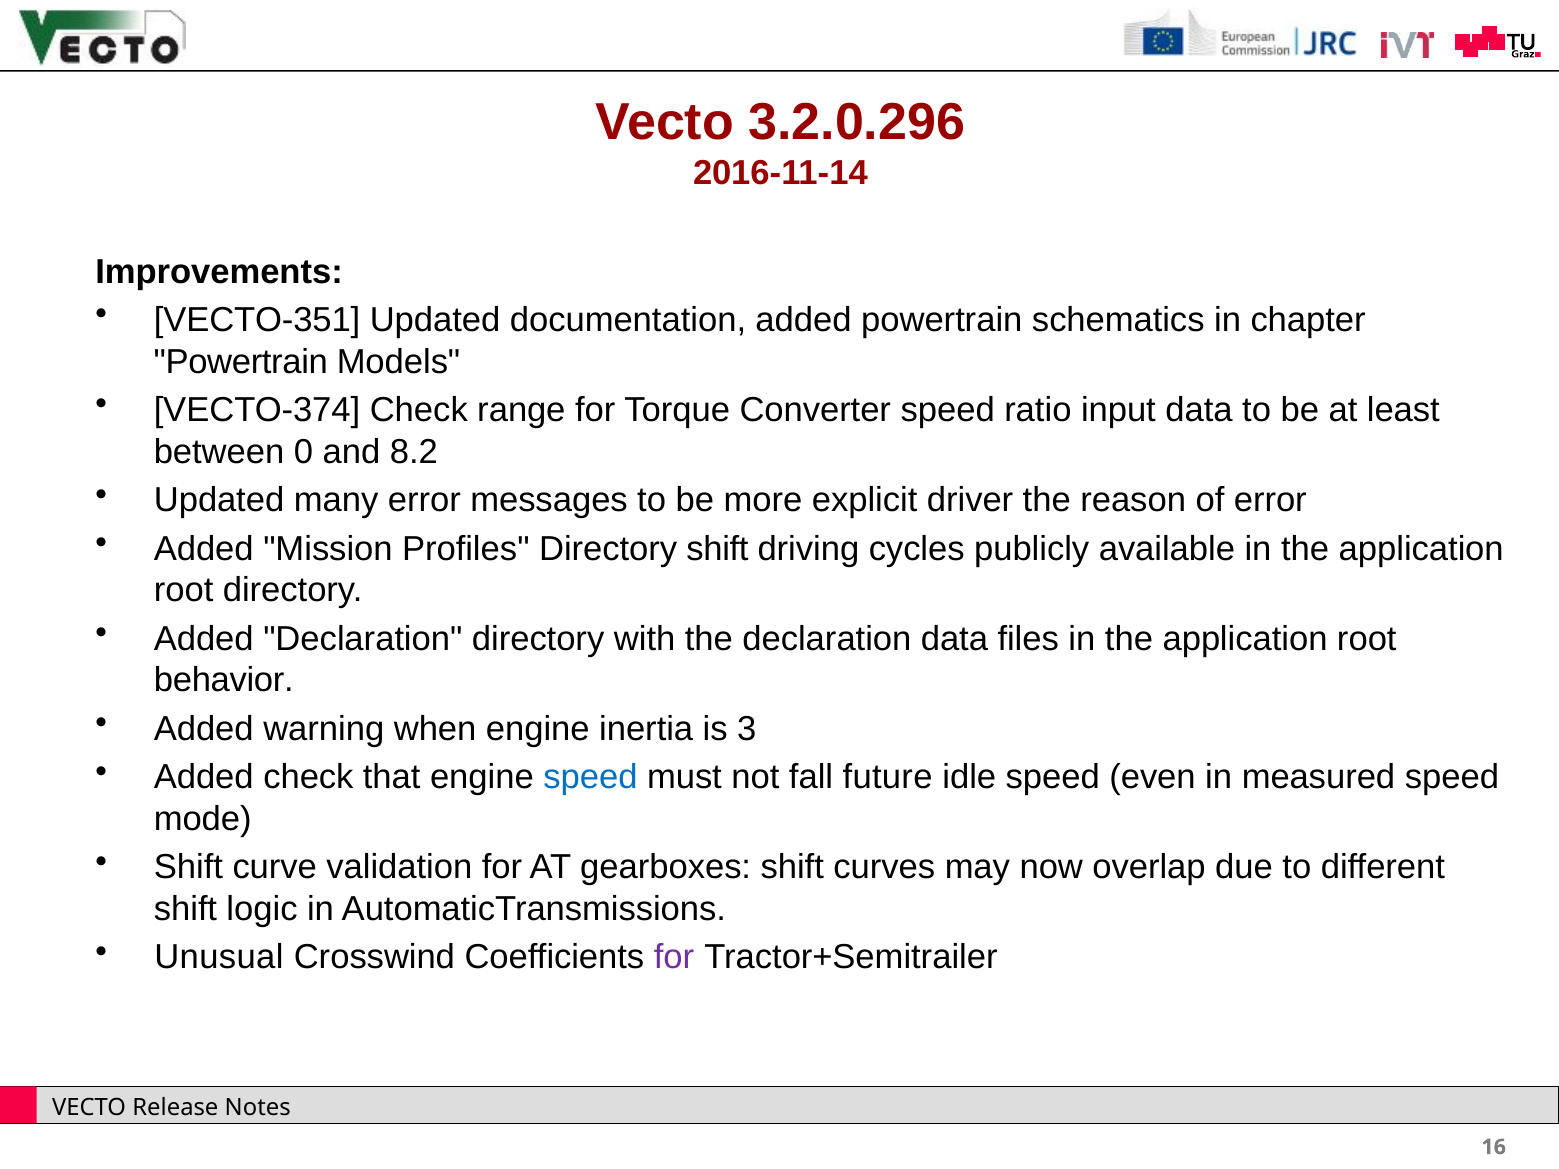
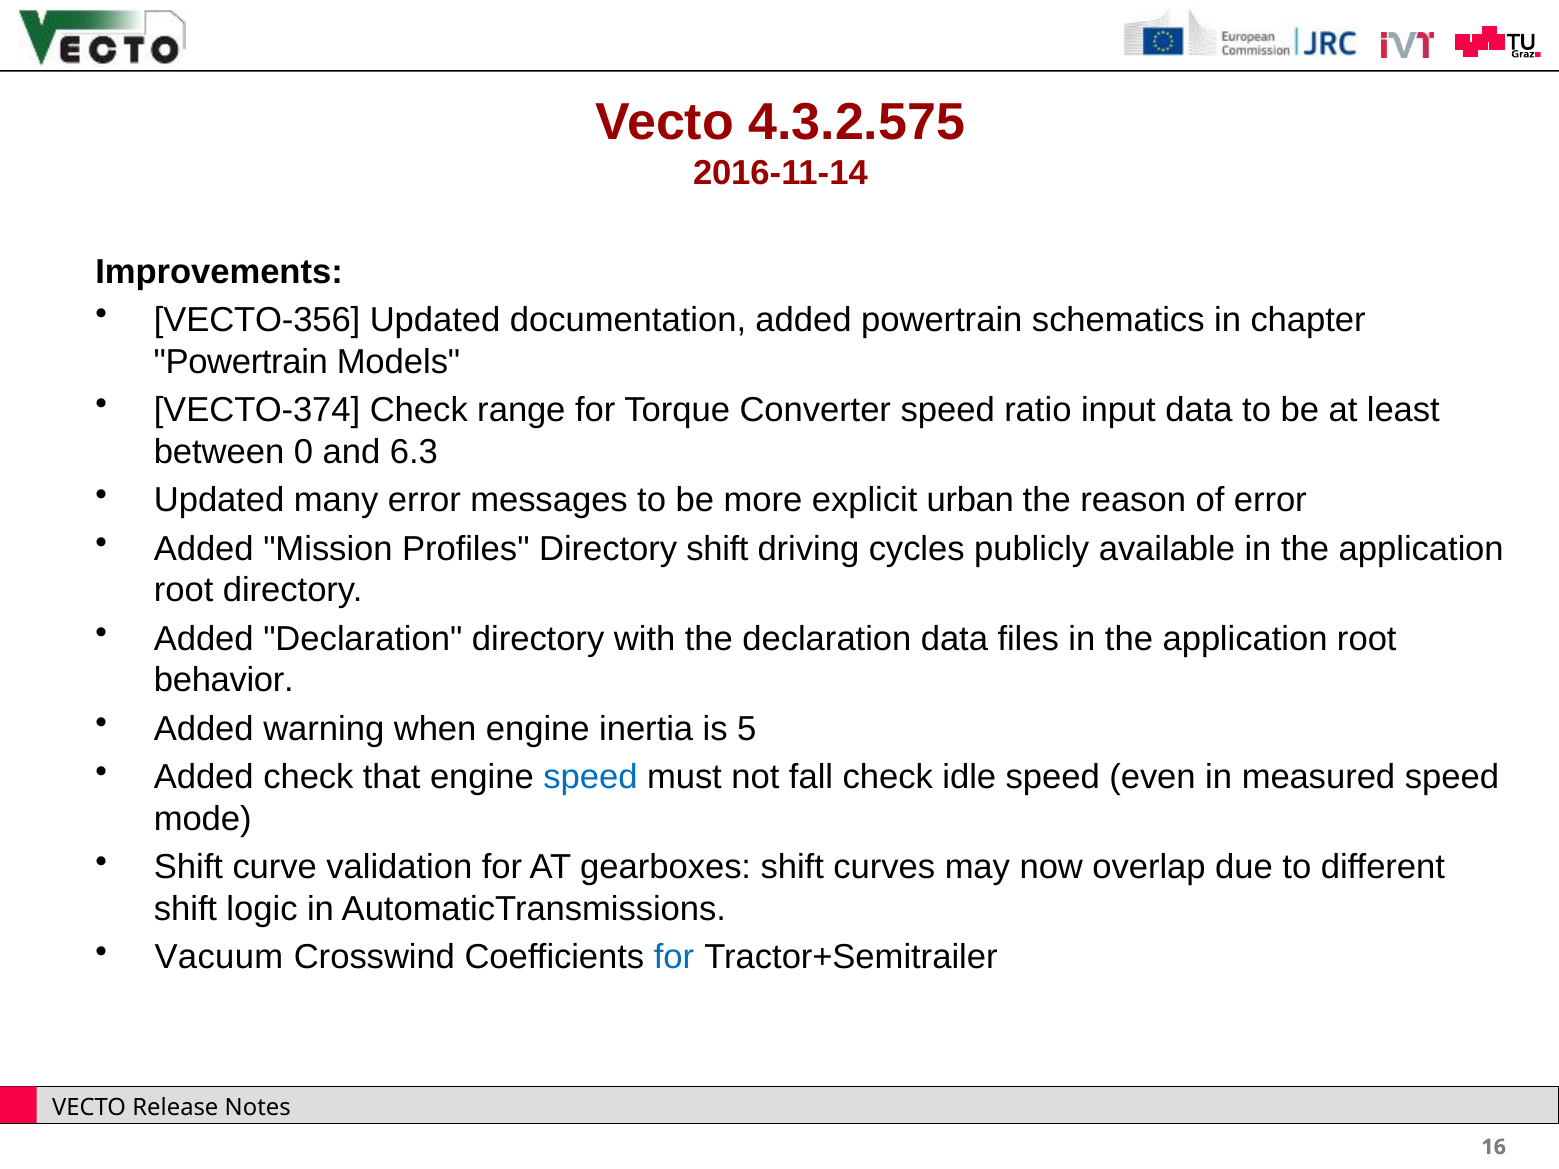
3.2.0.296: 3.2.0.296 -> 4.3.2.575
VECTO-351: VECTO-351 -> VECTO-356
8.2: 8.2 -> 6.3
driver: driver -> urban
3: 3 -> 5
fall future: future -> check
Unusual: Unusual -> Vacuum
for at (674, 958) colour: purple -> blue
